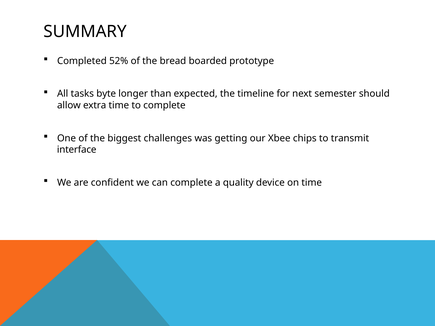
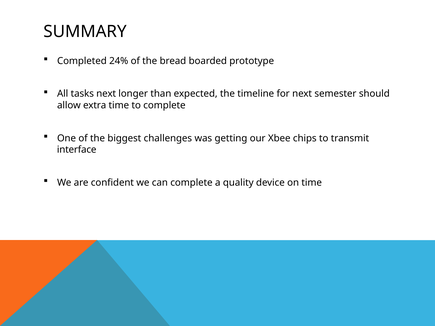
52%: 52% -> 24%
tasks byte: byte -> next
